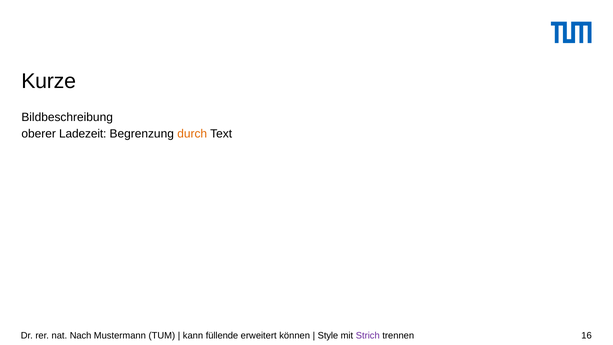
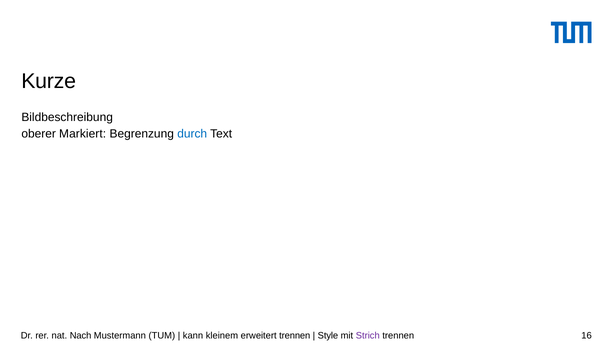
Ladezeit: Ladezeit -> Markiert
durch colour: orange -> blue
füllende: füllende -> kleinem
erweitert können: können -> trennen
